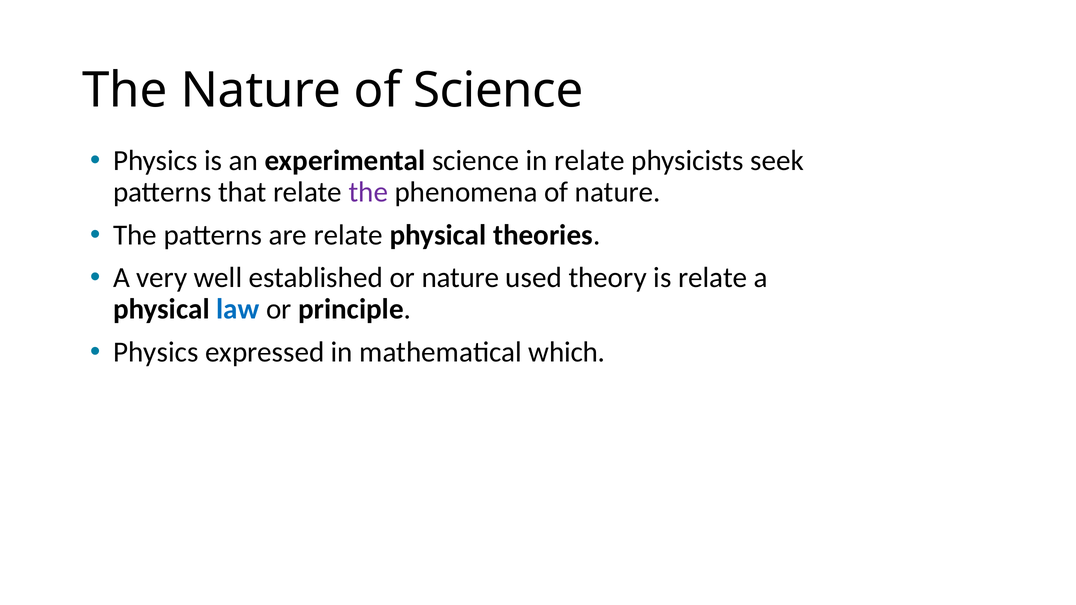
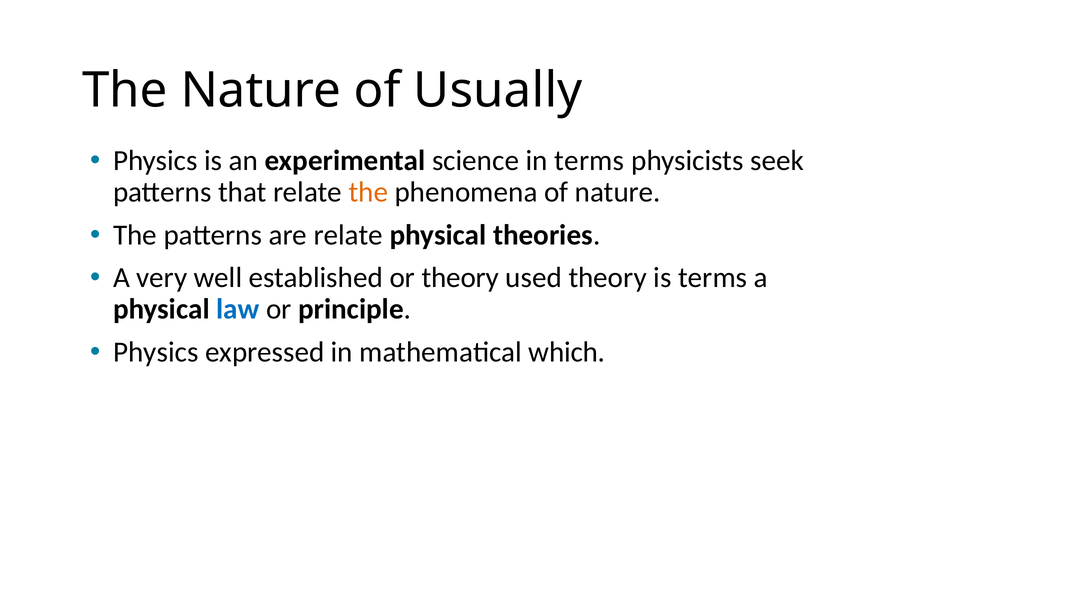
of Science: Science -> Usually
in relate: relate -> terms
the at (368, 192) colour: purple -> orange
or nature: nature -> theory
is relate: relate -> terms
